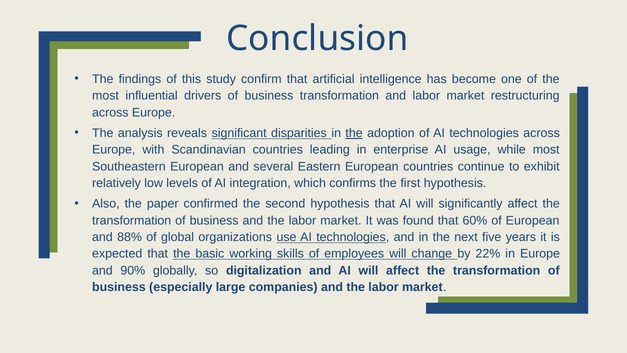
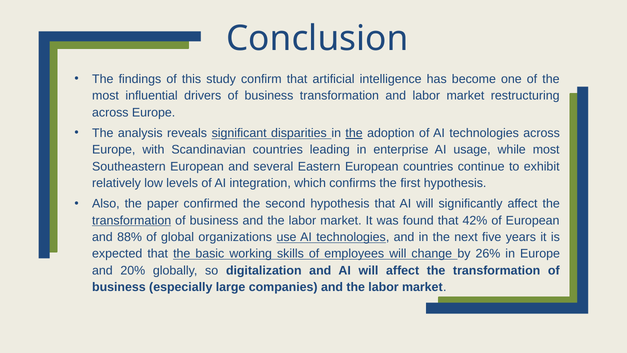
transformation at (132, 220) underline: none -> present
60%: 60% -> 42%
22%: 22% -> 26%
90%: 90% -> 20%
